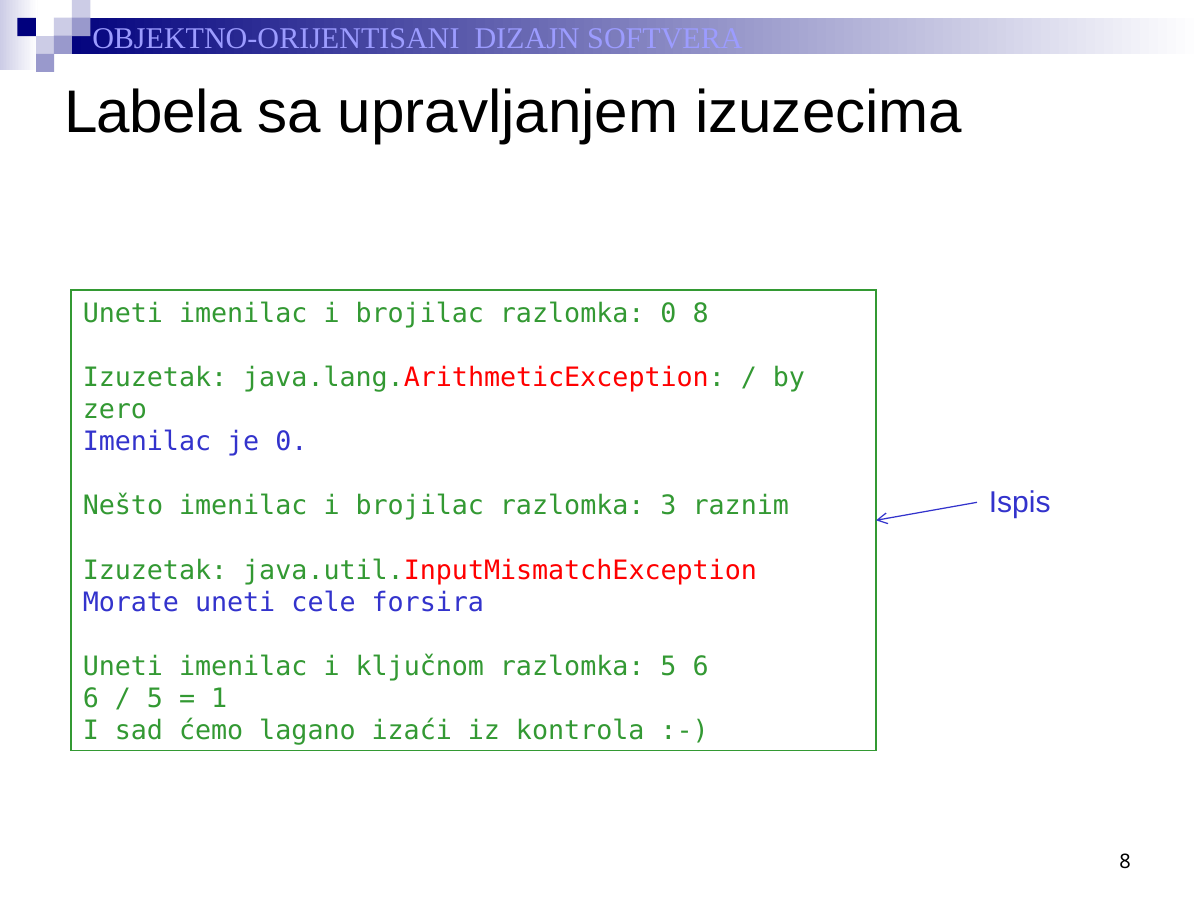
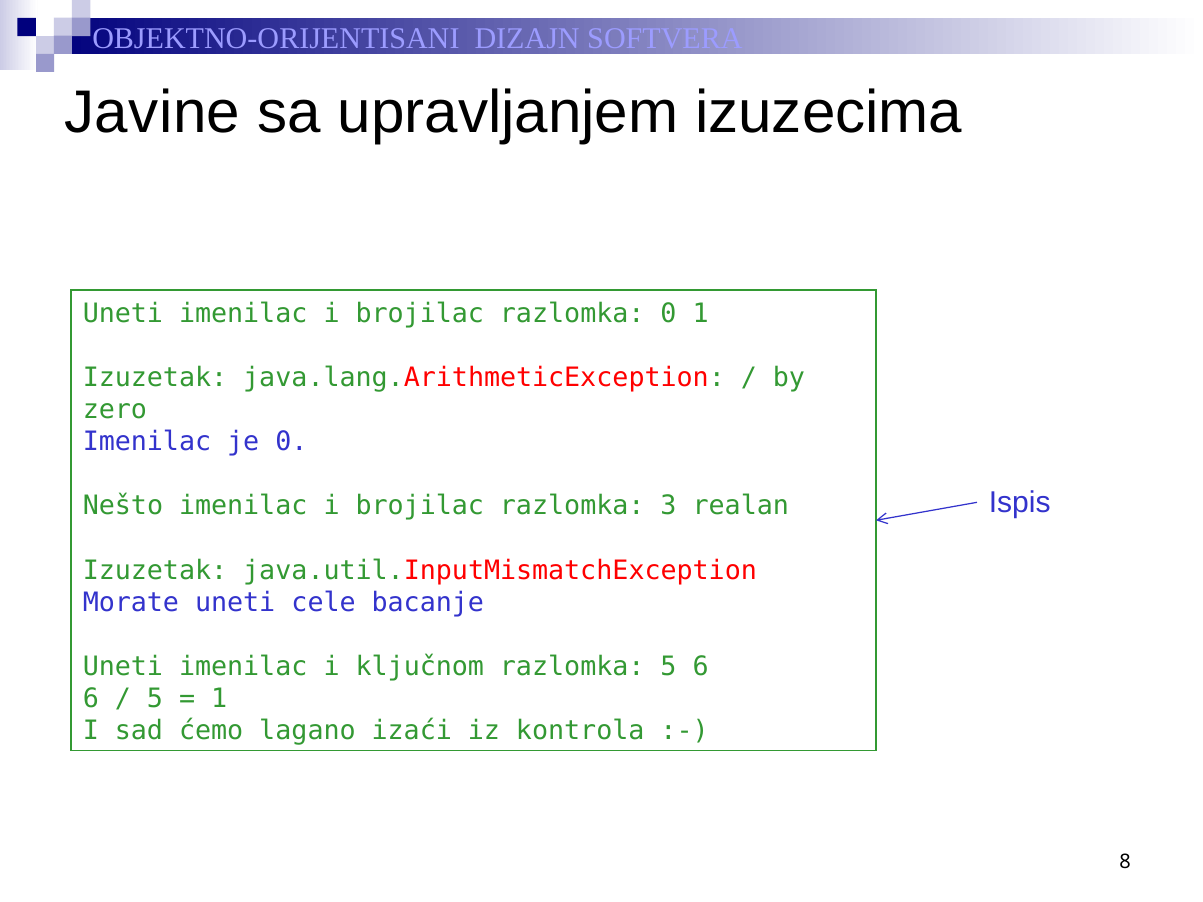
Labela: Labela -> Javine
0 8: 8 -> 1
raznim: raznim -> realan
forsira: forsira -> bacanje
